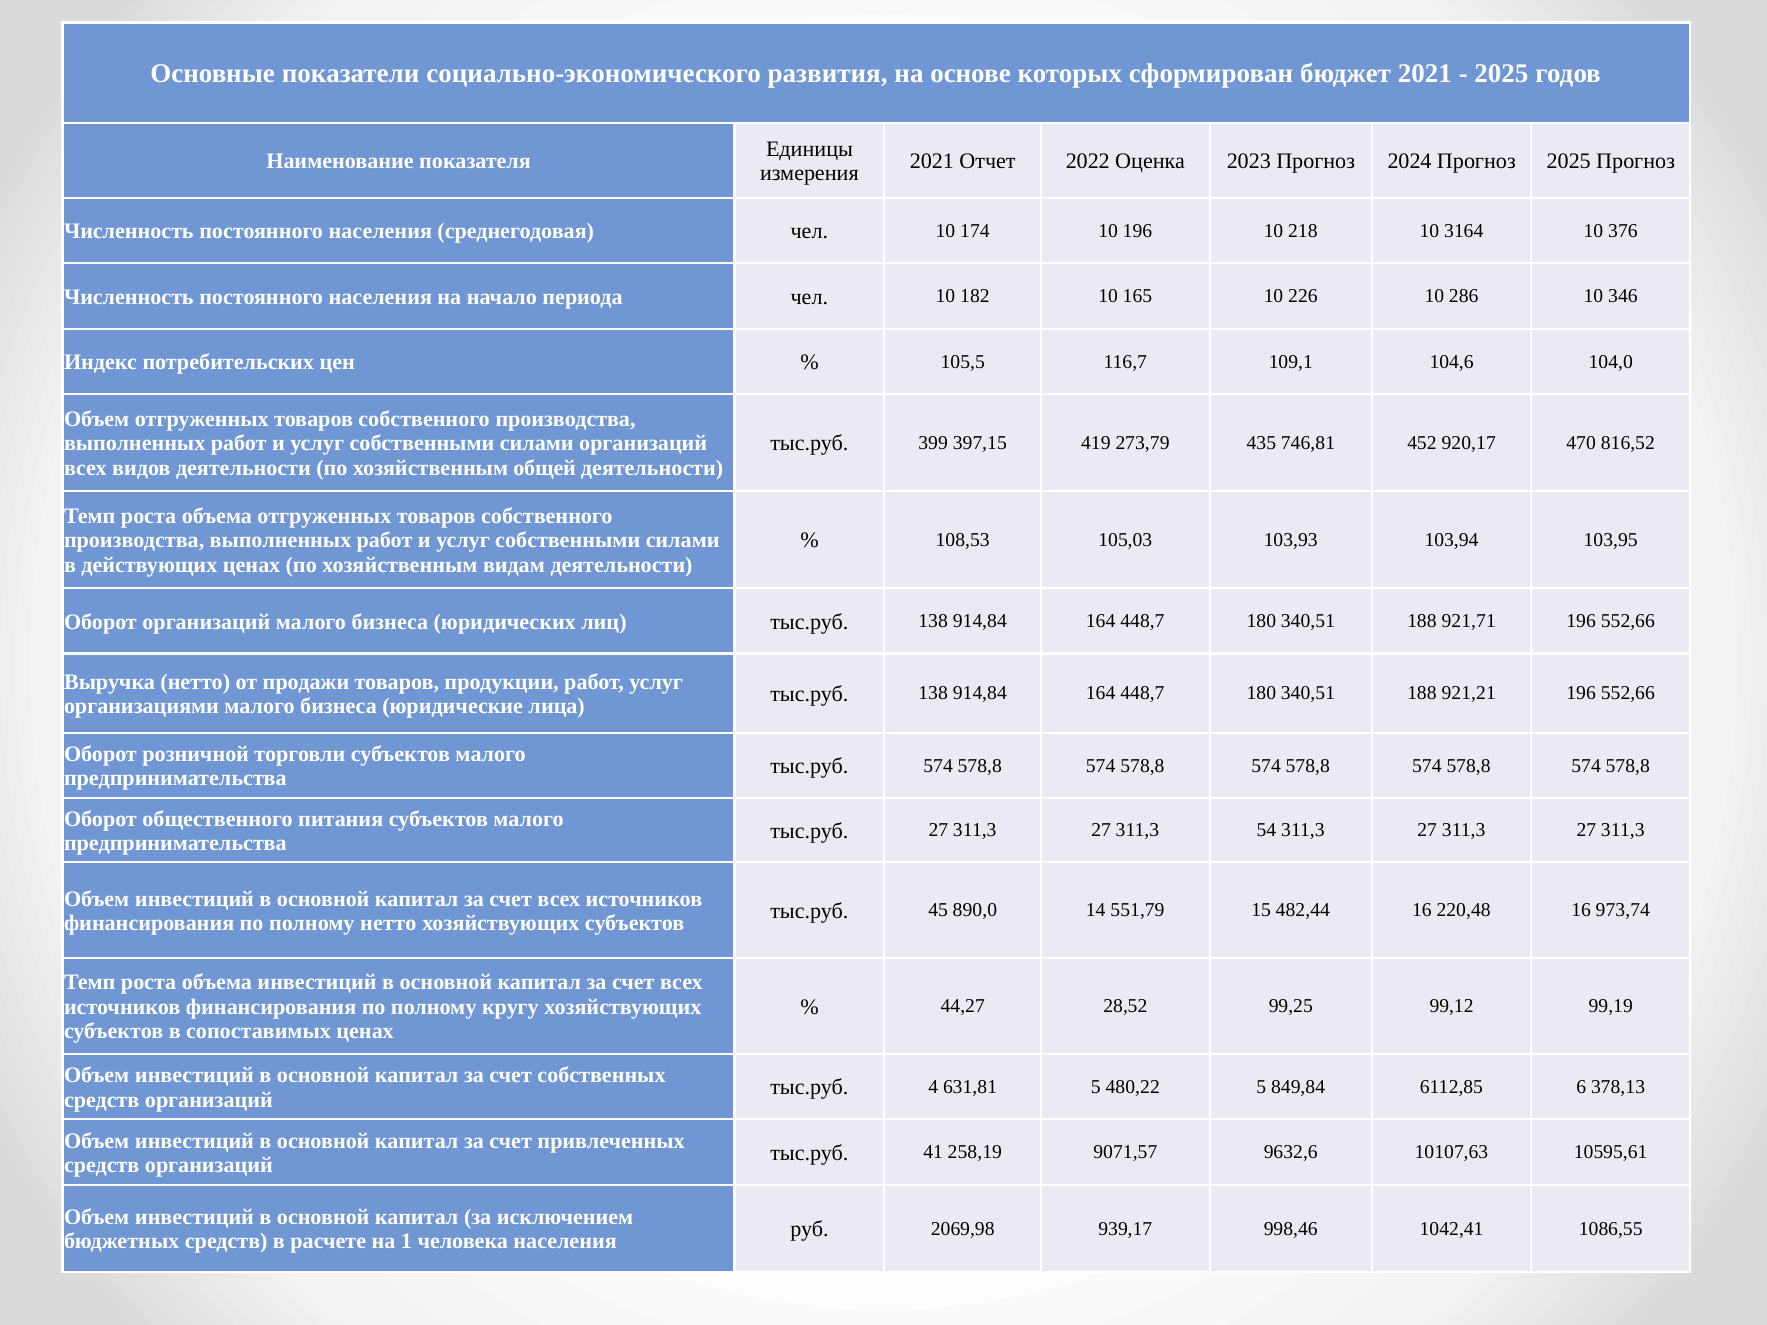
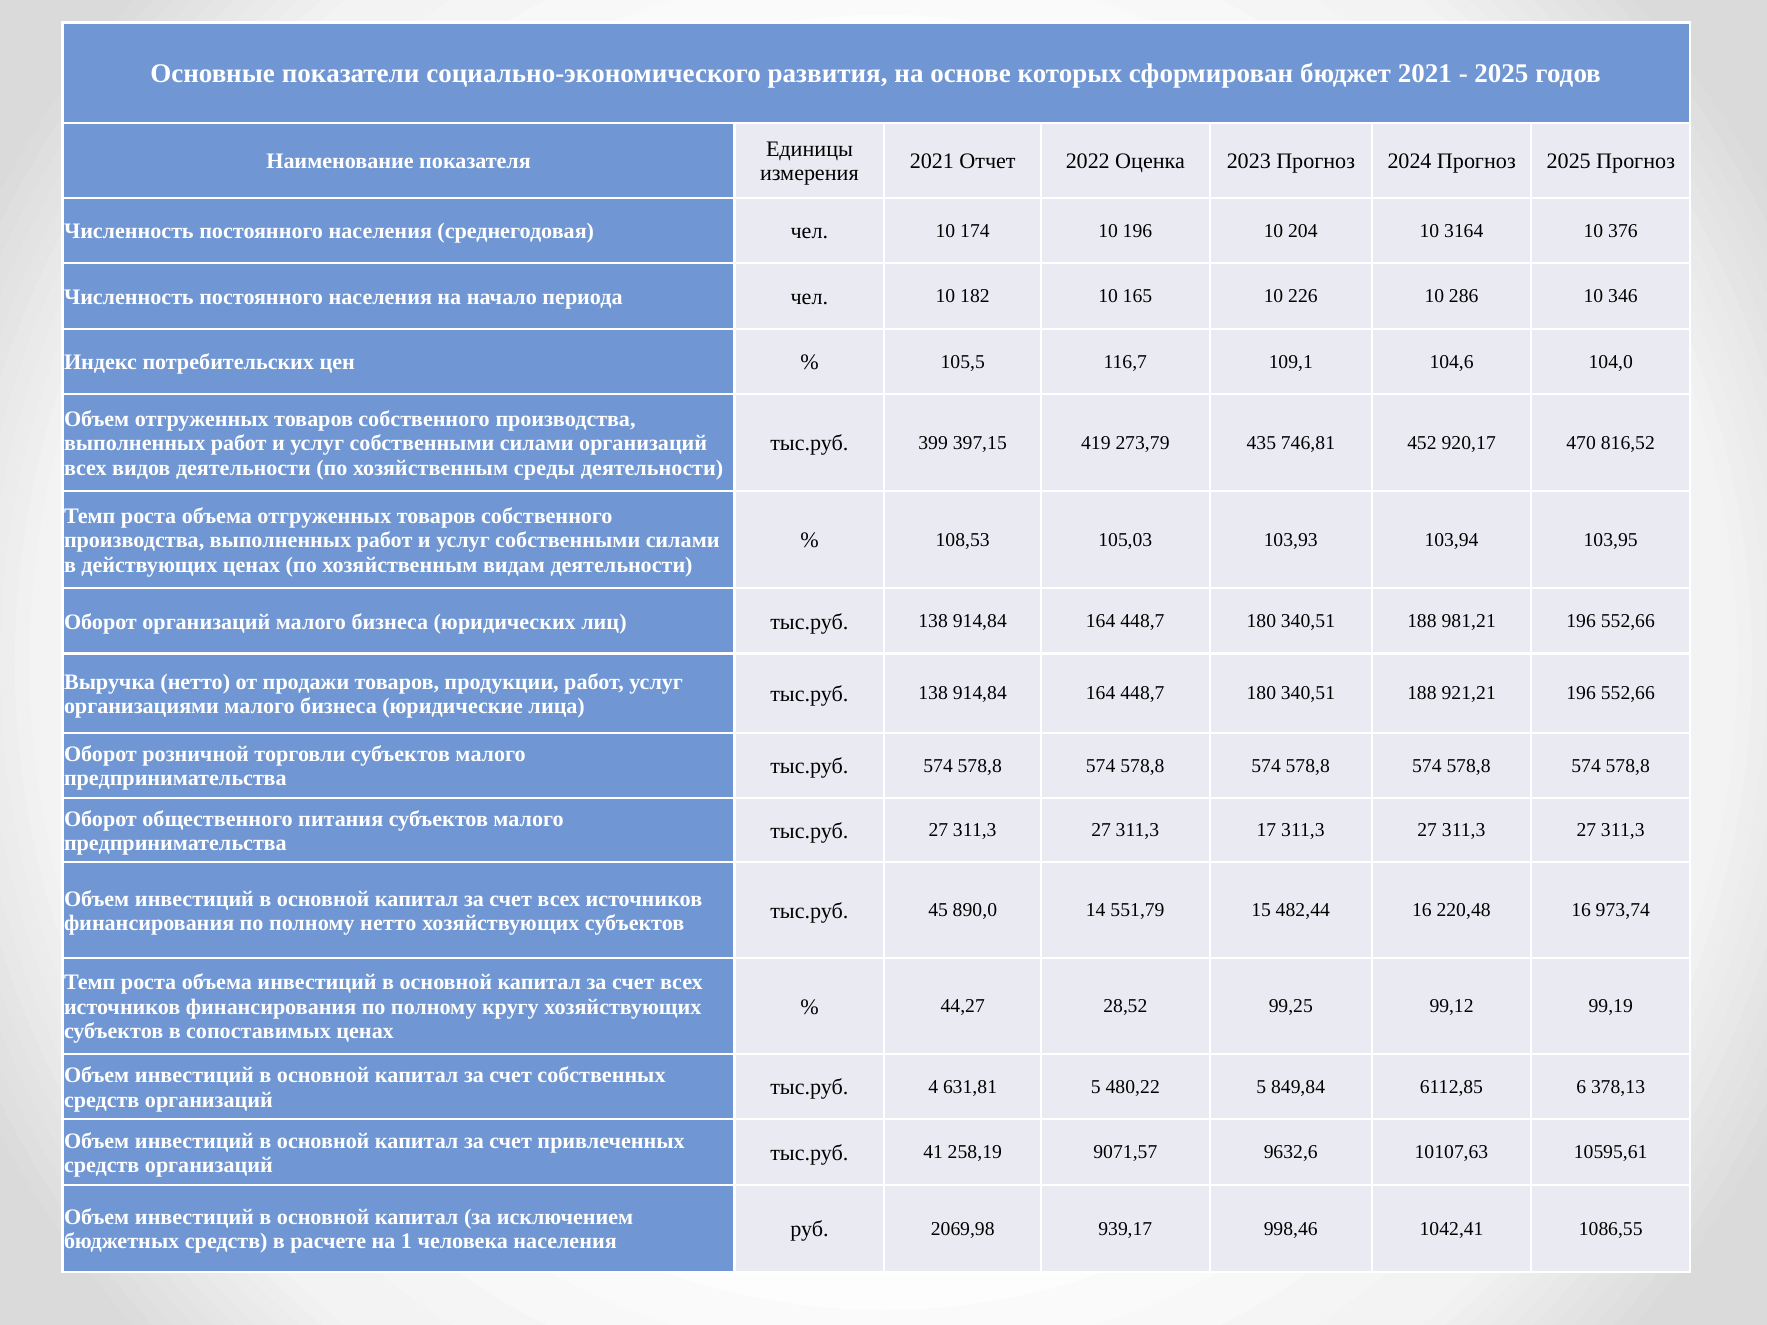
218: 218 -> 204
общей: общей -> среды
921,71: 921,71 -> 981,21
54: 54 -> 17
